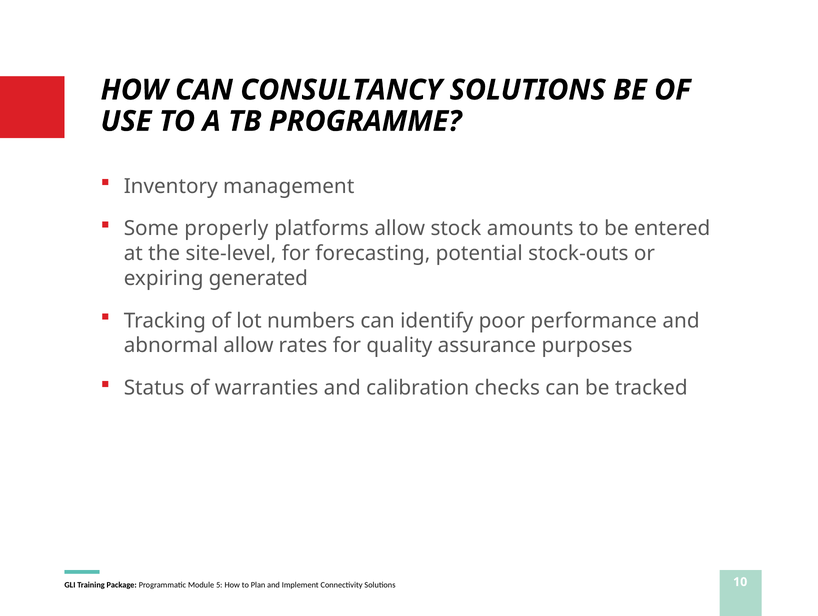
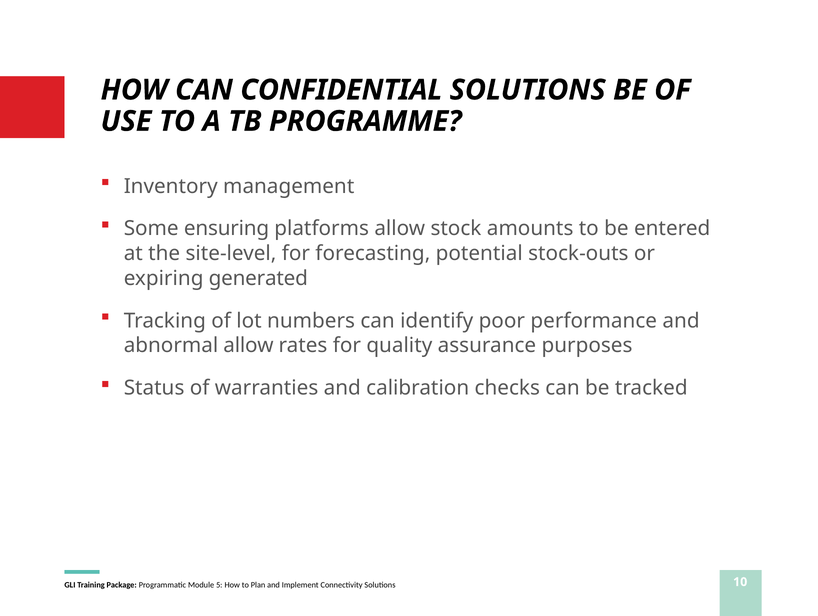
CONSULTANCY: CONSULTANCY -> CONFIDENTIAL
properly: properly -> ensuring
